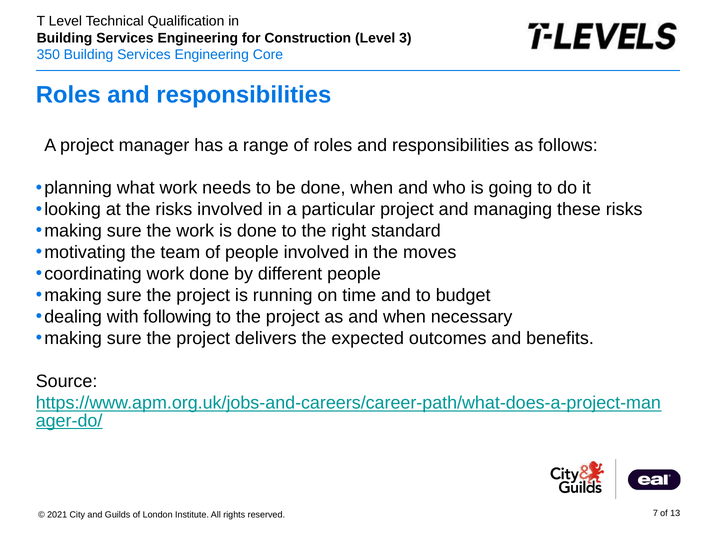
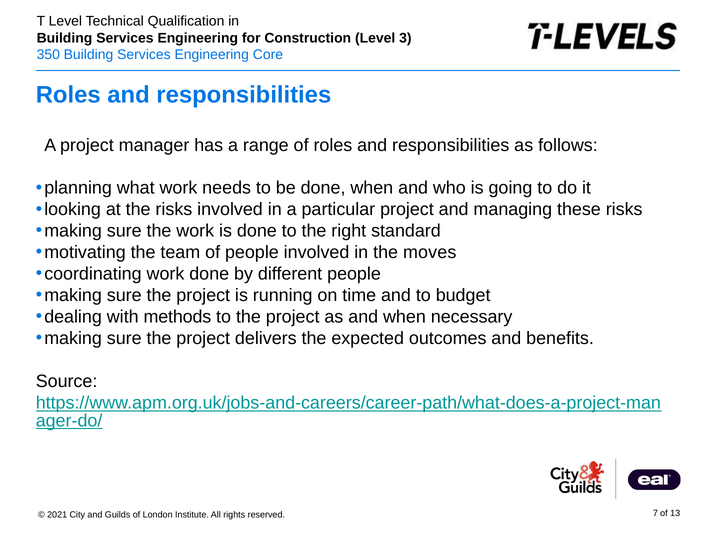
following: following -> methods
